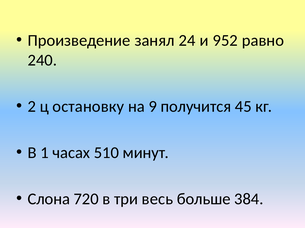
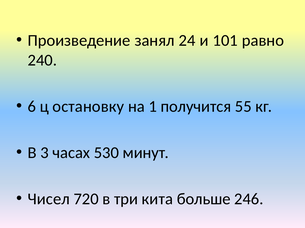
952: 952 -> 101
2: 2 -> 6
9: 9 -> 1
45: 45 -> 55
1: 1 -> 3
510: 510 -> 530
Слона: Слона -> Чисел
весь: весь -> кита
384: 384 -> 246
